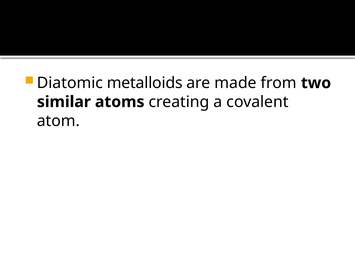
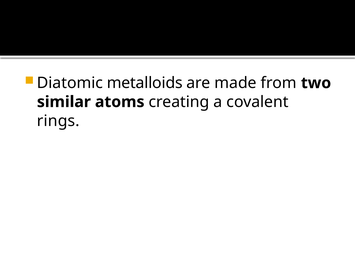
atom: atom -> rings
